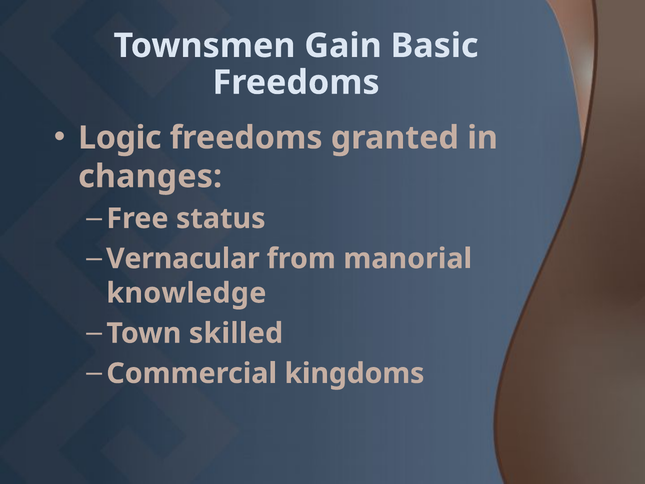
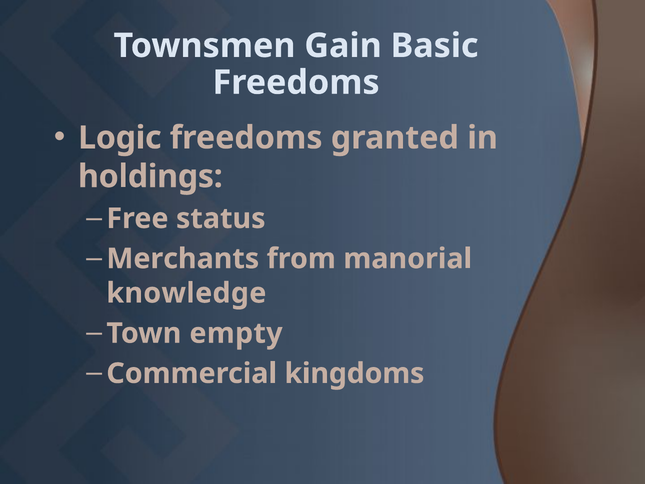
changes: changes -> holdings
Vernacular: Vernacular -> Merchants
skilled: skilled -> empty
